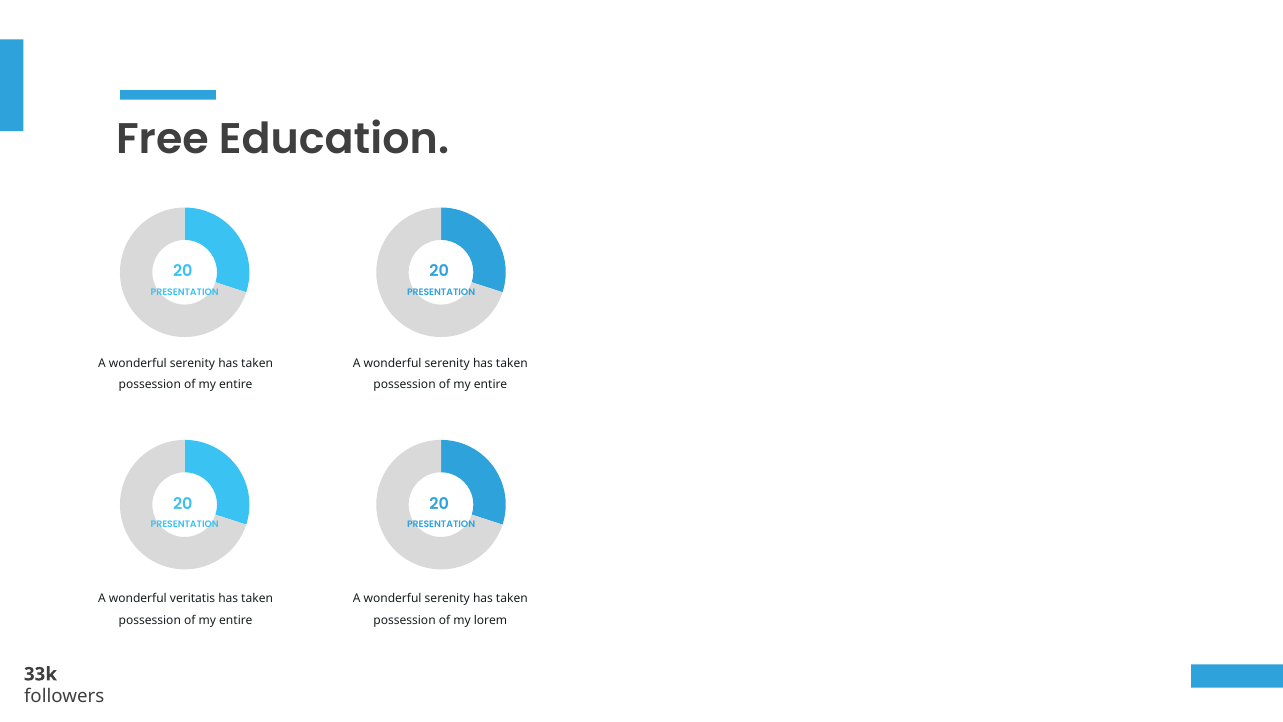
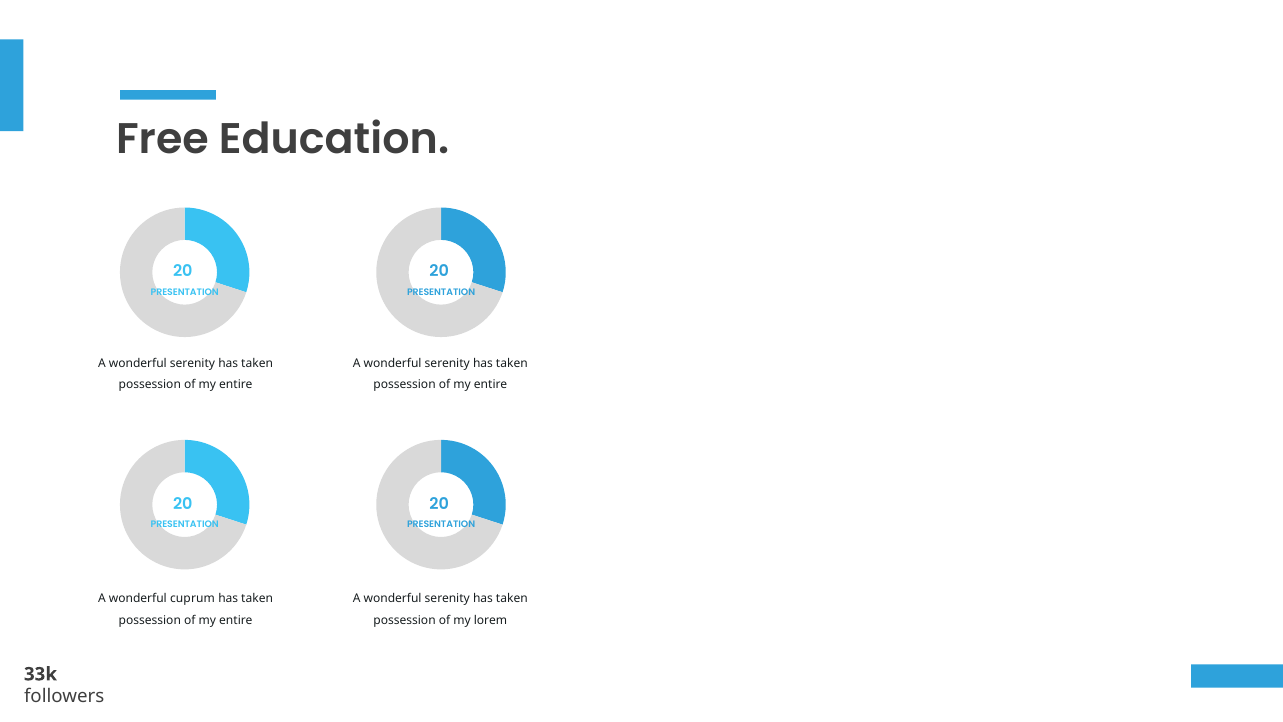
veritatis: veritatis -> cuprum
